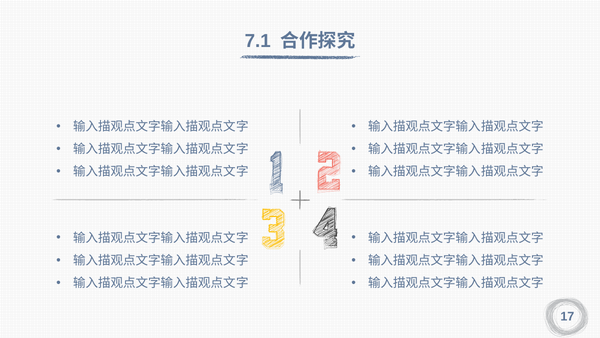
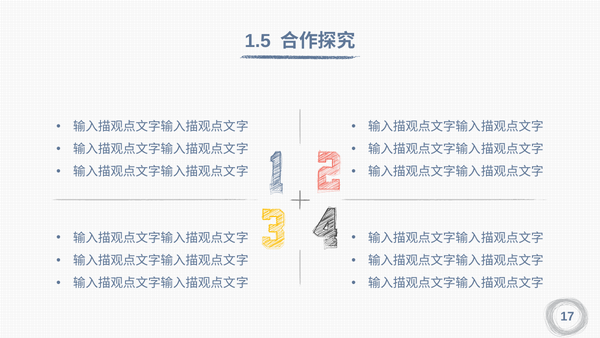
7.1: 7.1 -> 1.5
